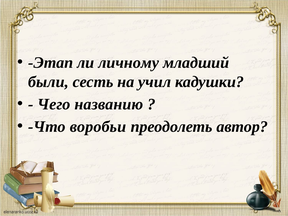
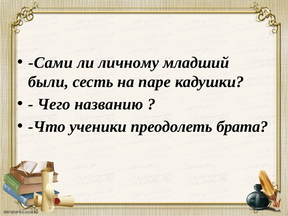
Этап: Этап -> Сами
учил: учил -> паре
воробьи: воробьи -> ученики
автор: автор -> брата
